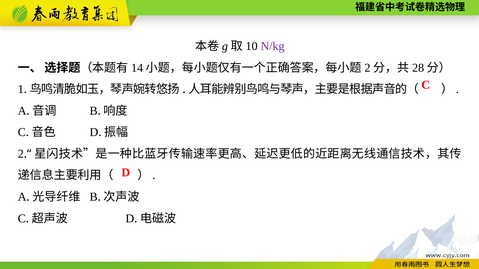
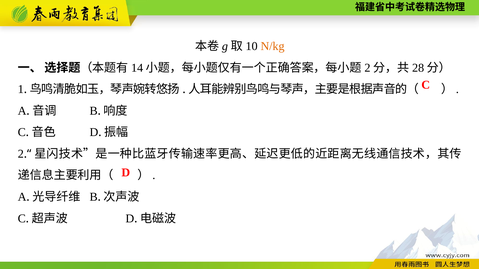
N/kg colour: purple -> orange
